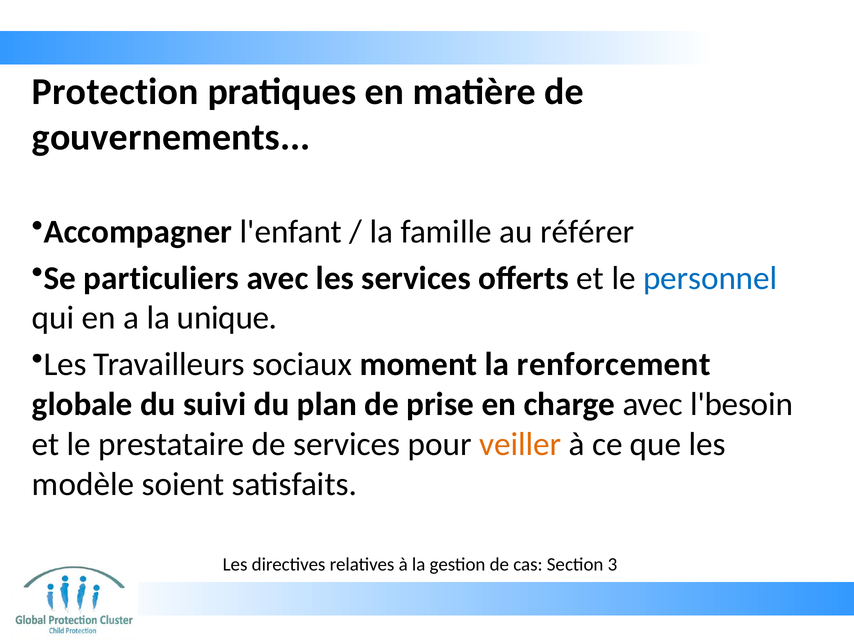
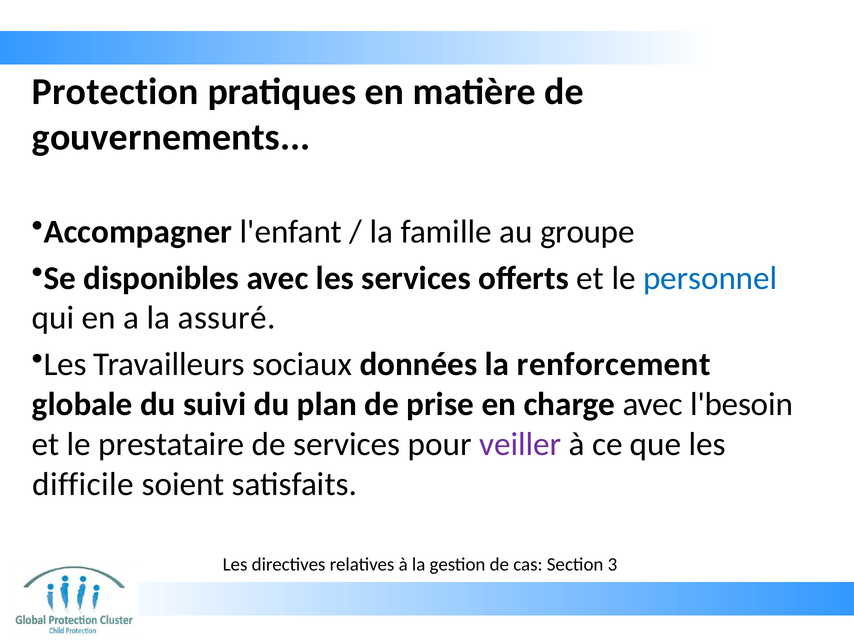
référer: référer -> groupe
particuliers: particuliers -> disponibles
unique: unique -> assuré
moment: moment -> données
veiller colour: orange -> purple
modèle: modèle -> difficile
